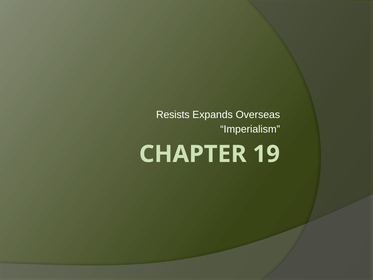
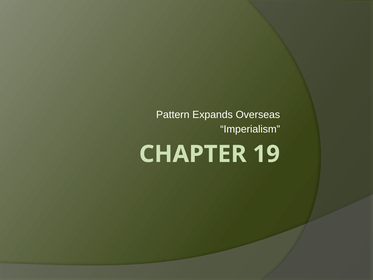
Resists: Resists -> Pattern
